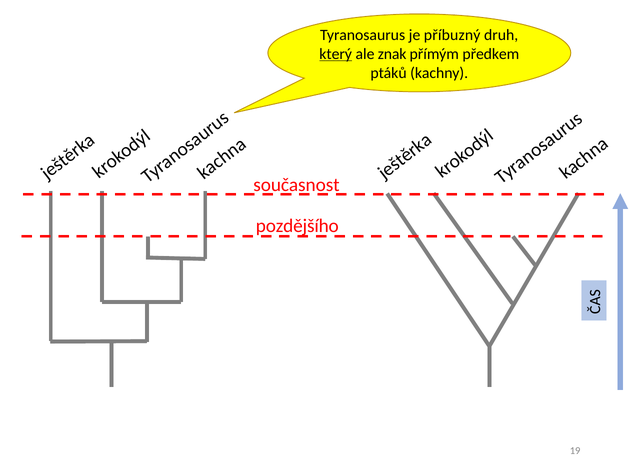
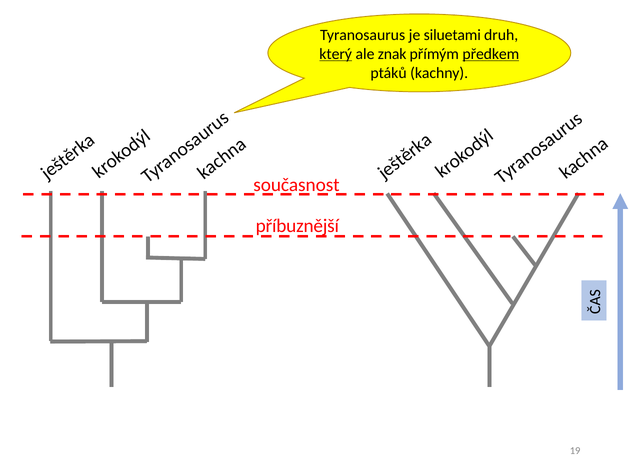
příbuzný: příbuzný -> siluetami
předkem underline: none -> present
pozdějšího: pozdějšího -> příbuznější
